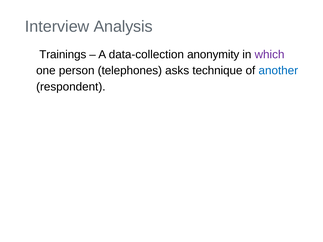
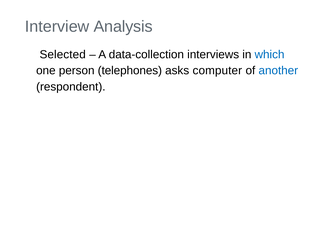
Trainings: Trainings -> Selected
anonymity: anonymity -> interviews
which colour: purple -> blue
technique: technique -> computer
